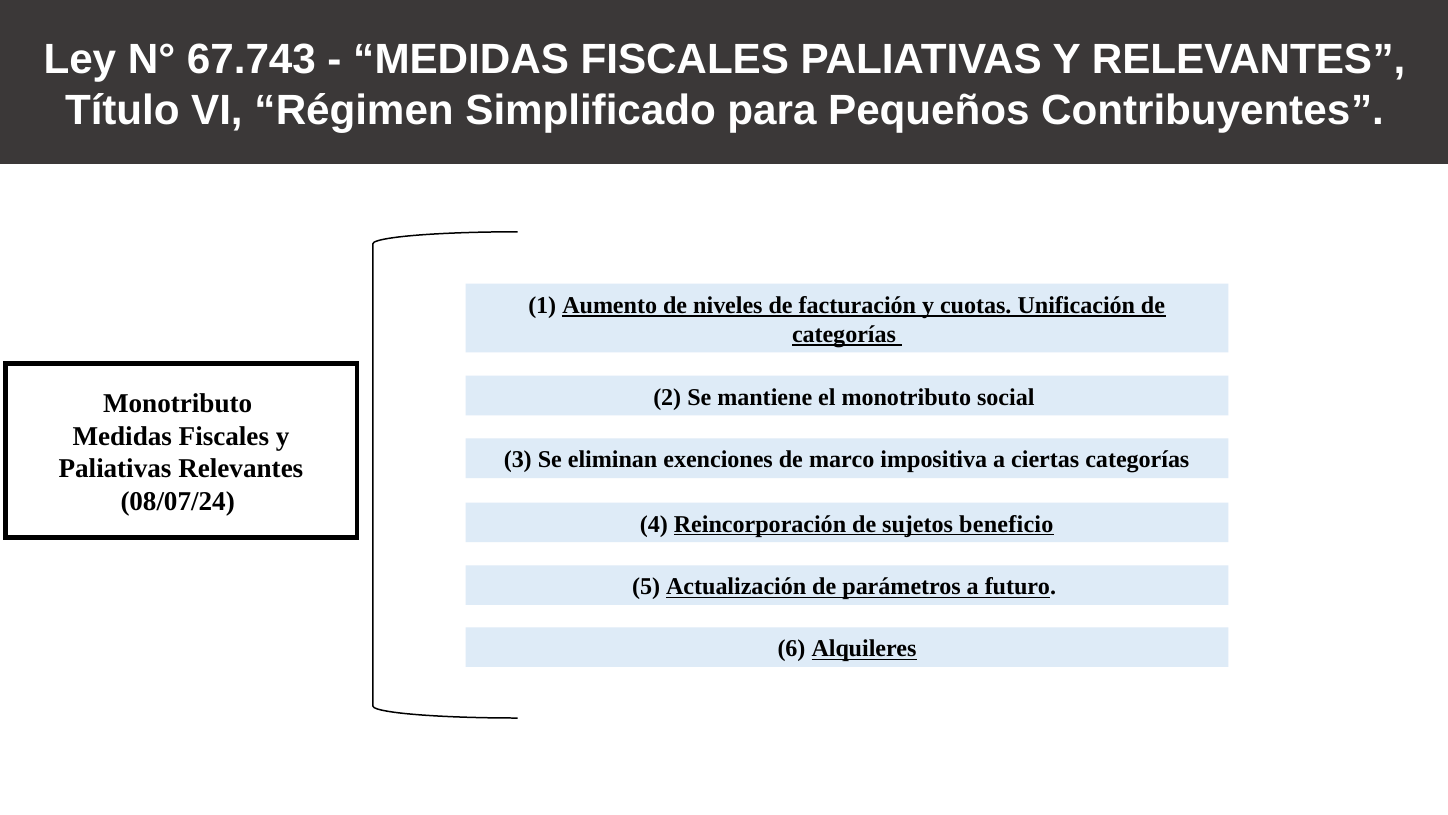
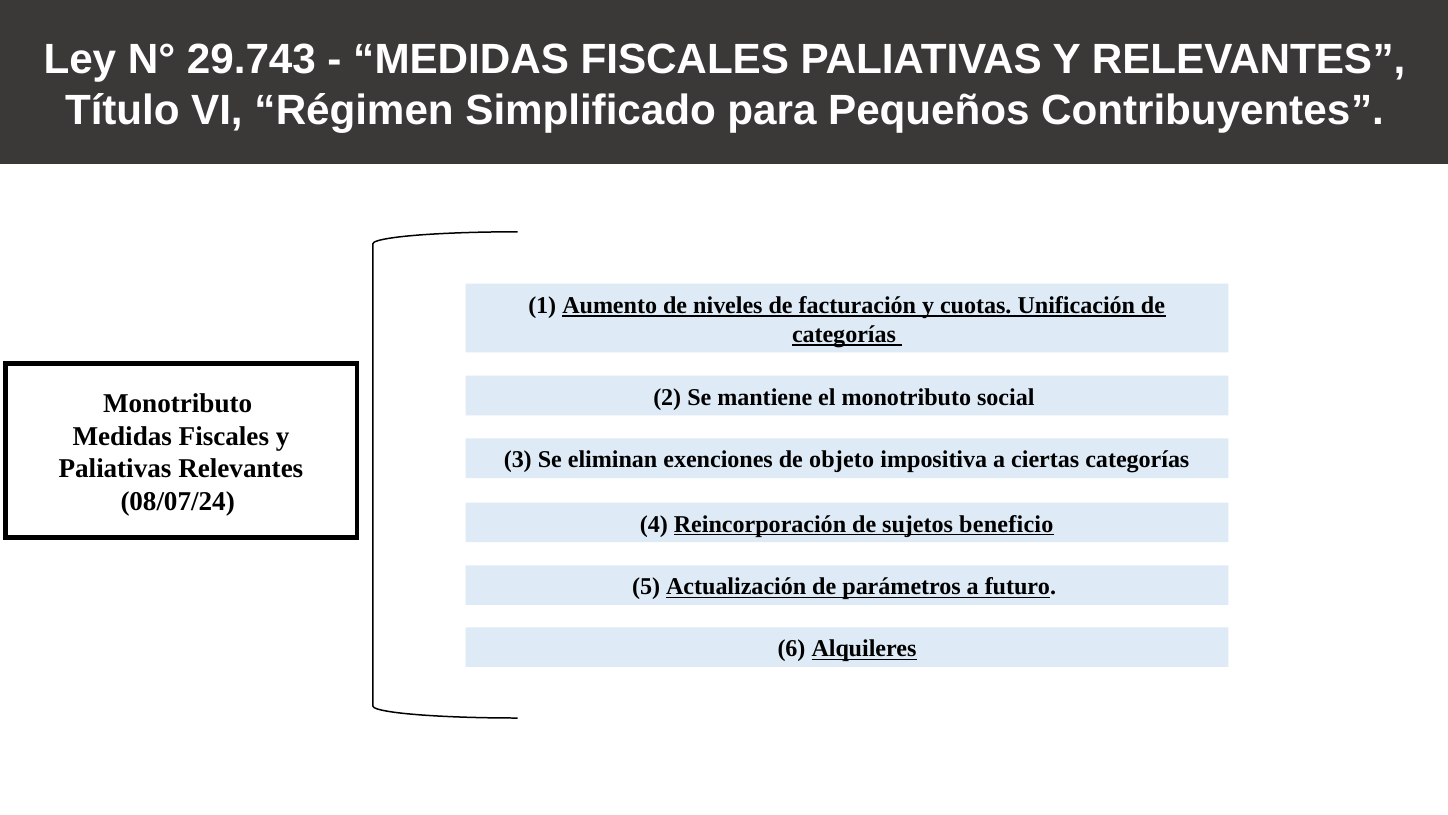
67.743: 67.743 -> 29.743
marco: marco -> objeto
